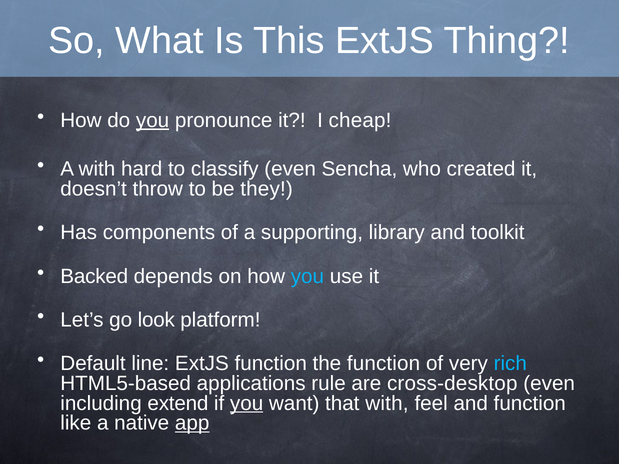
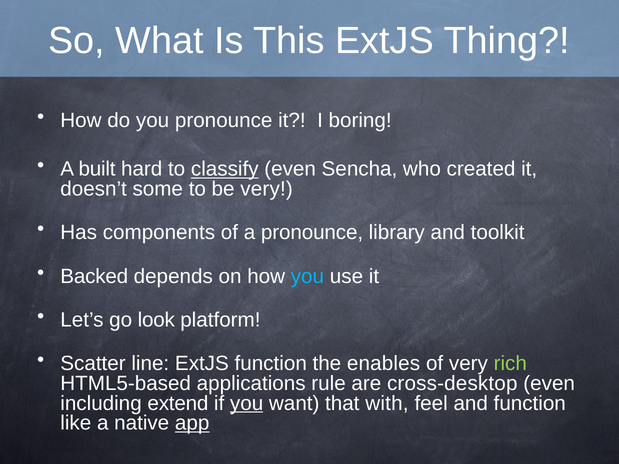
you at (153, 120) underline: present -> none
cheap: cheap -> boring
A with: with -> built
classify underline: none -> present
throw: throw -> some
be they: they -> very
a supporting: supporting -> pronounce
Default: Default -> Scatter
the function: function -> enables
rich colour: light blue -> light green
